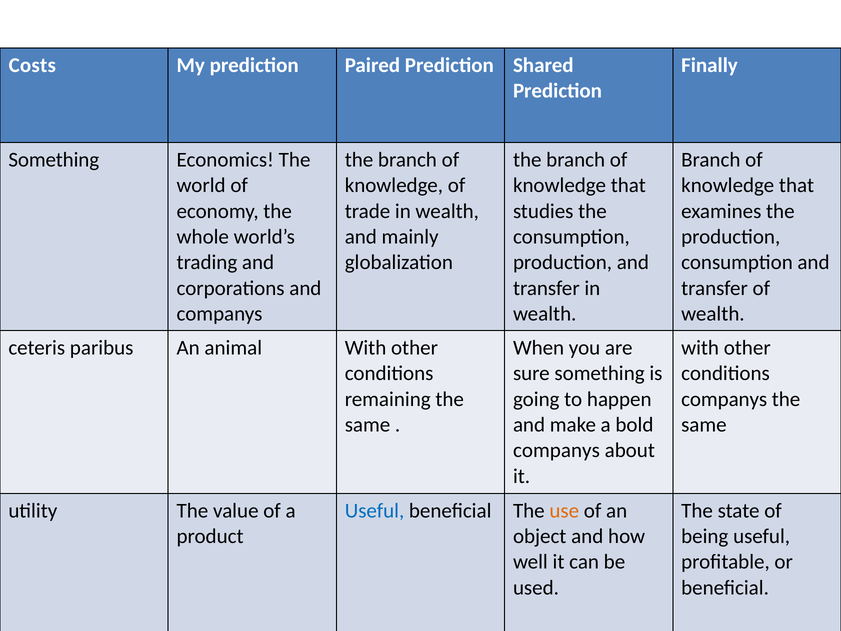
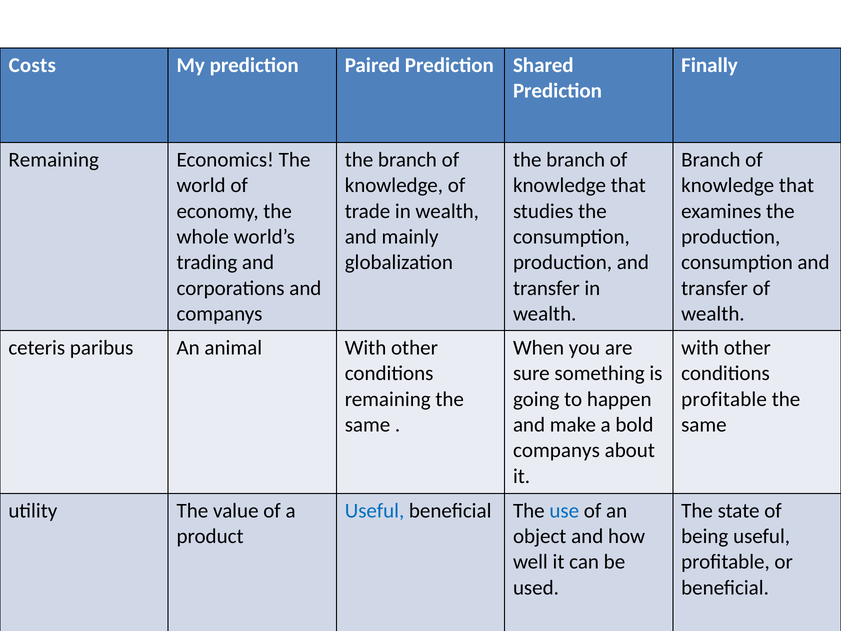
Something at (54, 160): Something -> Remaining
companys at (724, 399): companys -> profitable
use colour: orange -> blue
